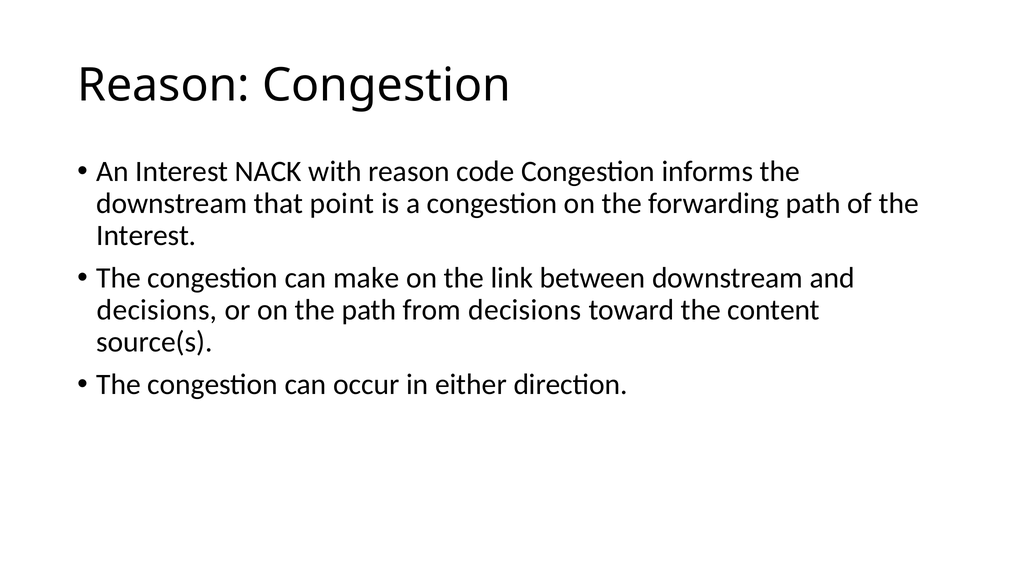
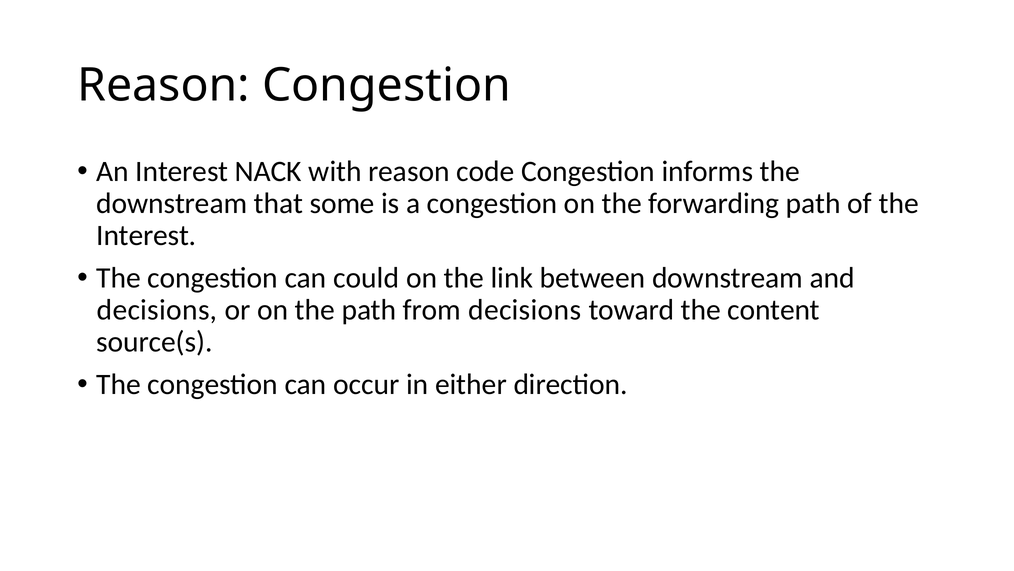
point: point -> some
make: make -> could
